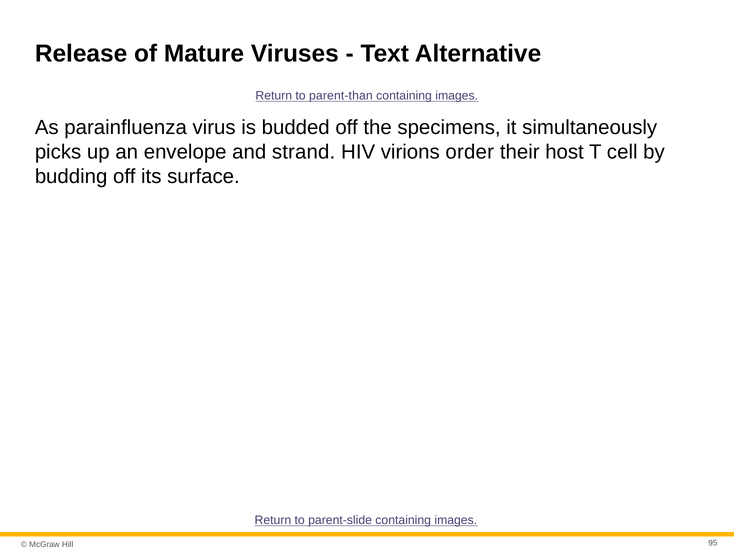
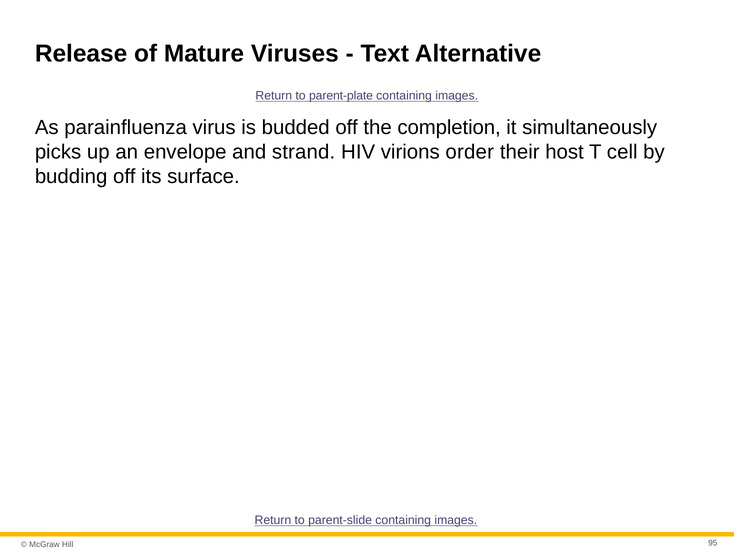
parent-than: parent-than -> parent-plate
specimens: specimens -> completion
